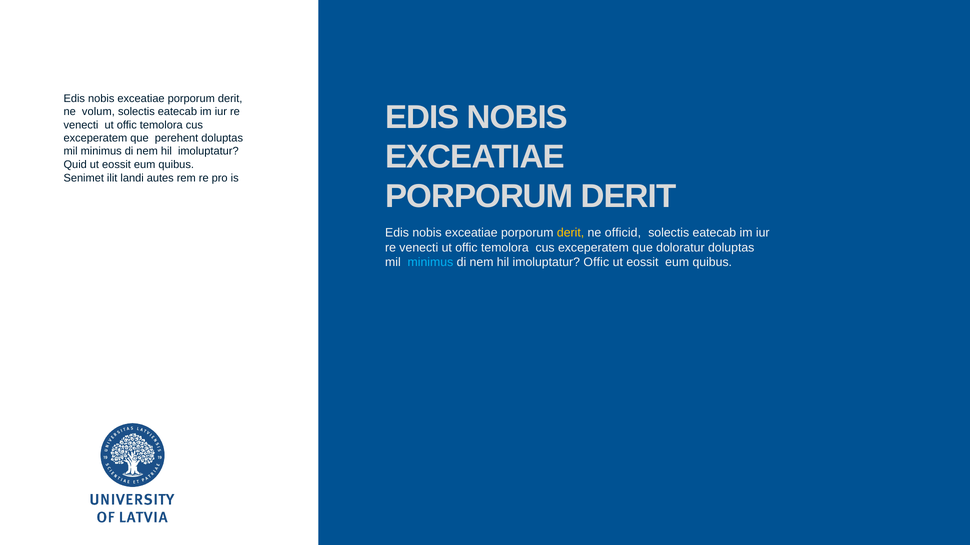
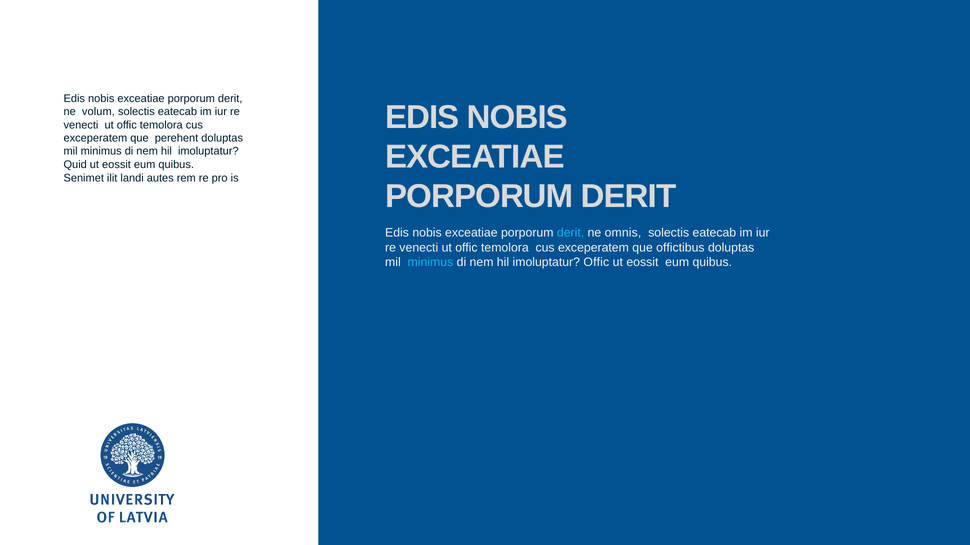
derit at (571, 233) colour: yellow -> light blue
officid: officid -> omnis
doloratur: doloratur -> offictibus
